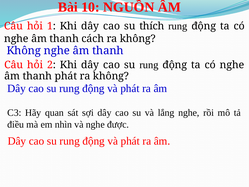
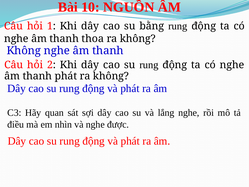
thích: thích -> bằng
cách: cách -> thoa
